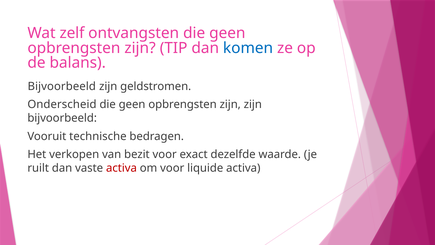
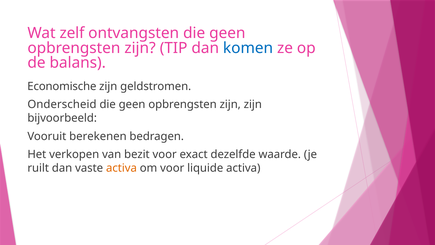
Bijvoorbeeld at (62, 86): Bijvoorbeeld -> Economische
technische: technische -> berekenen
activa at (121, 168) colour: red -> orange
